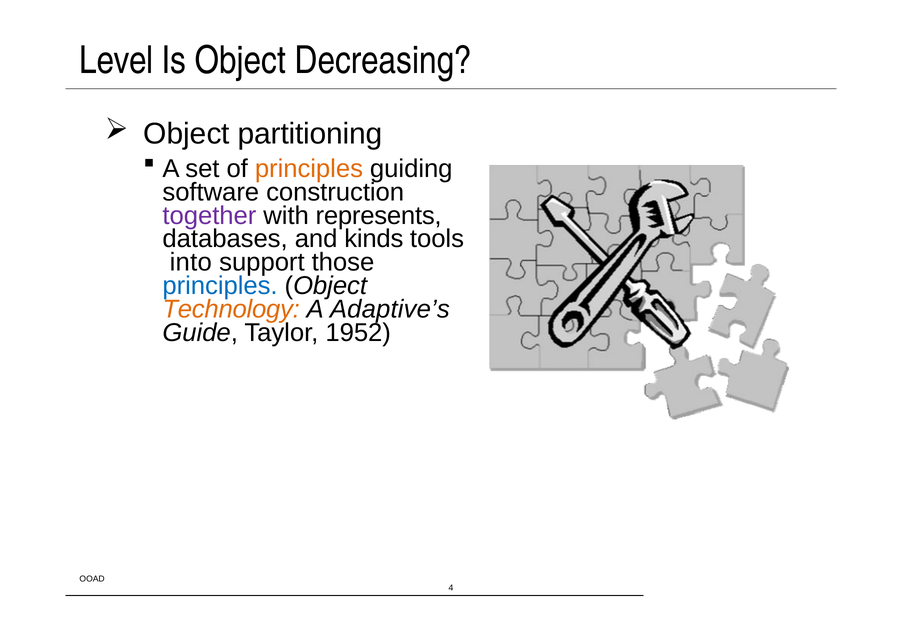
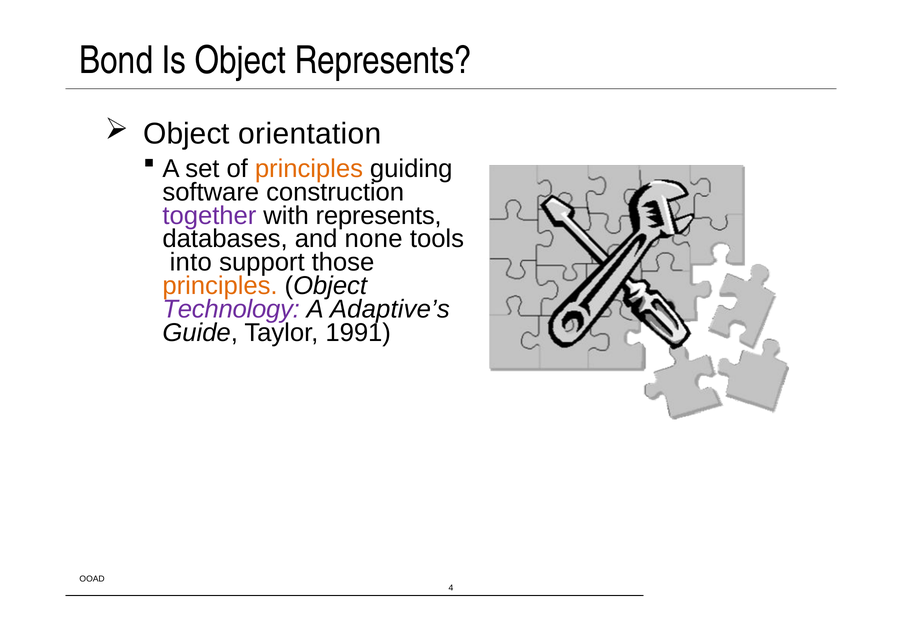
Level: Level -> Bond
Object Decreasing: Decreasing -> Represents
partitioning: partitioning -> orientation
kinds: kinds -> none
principles at (220, 286) colour: blue -> orange
Technology colour: orange -> purple
1952: 1952 -> 1991
